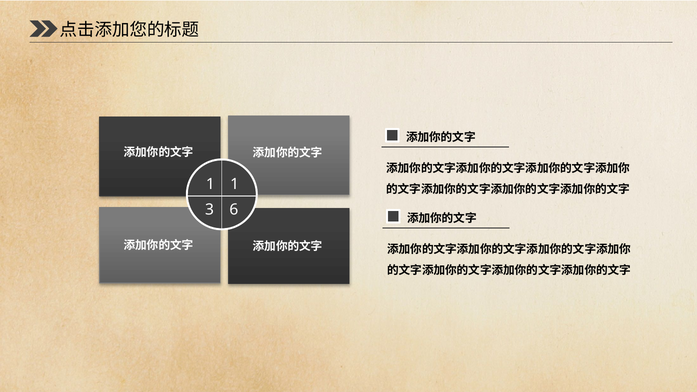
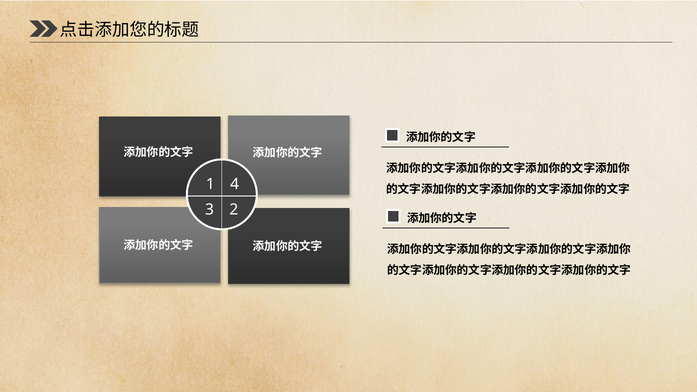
1 1: 1 -> 4
6: 6 -> 2
